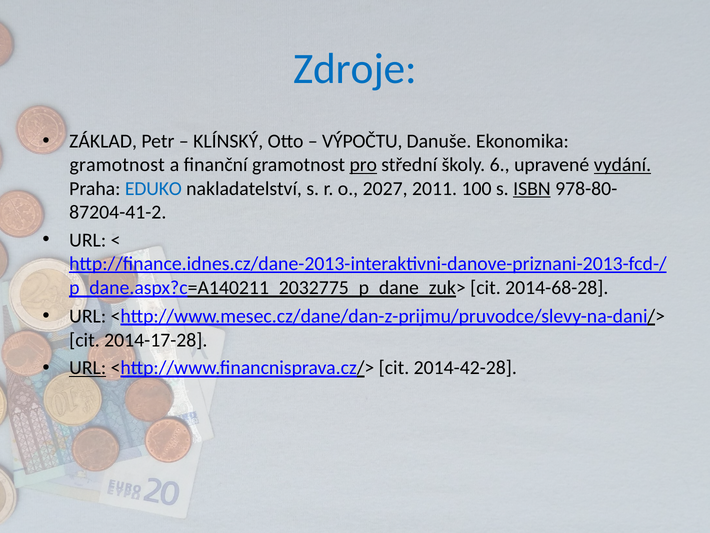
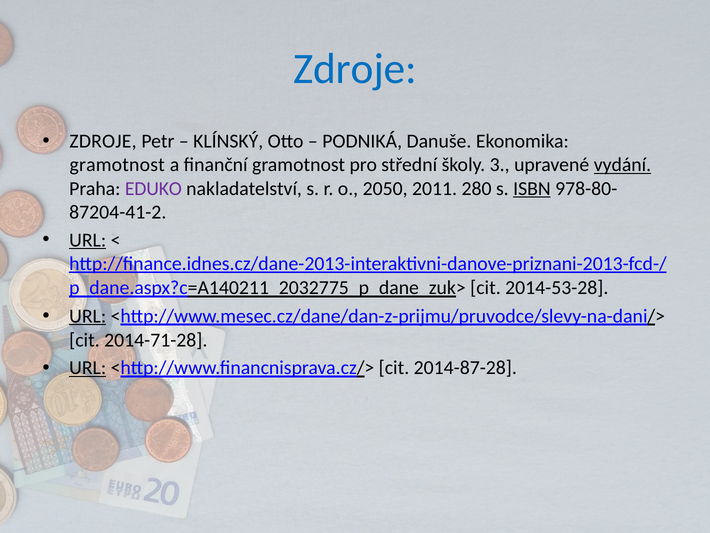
ZÁKLAD at (103, 141): ZÁKLAD -> ZDROJE
VÝPOČTU: VÝPOČTU -> PODNIKÁ
pro underline: present -> none
6: 6 -> 3
EDUKO colour: blue -> purple
2027: 2027 -> 2050
100: 100 -> 280
URL at (88, 240) underline: none -> present
2014-68-28: 2014-68-28 -> 2014-53-28
URL at (88, 316) underline: none -> present
2014-17-28: 2014-17-28 -> 2014-71-28
2014-42-28: 2014-42-28 -> 2014-87-28
